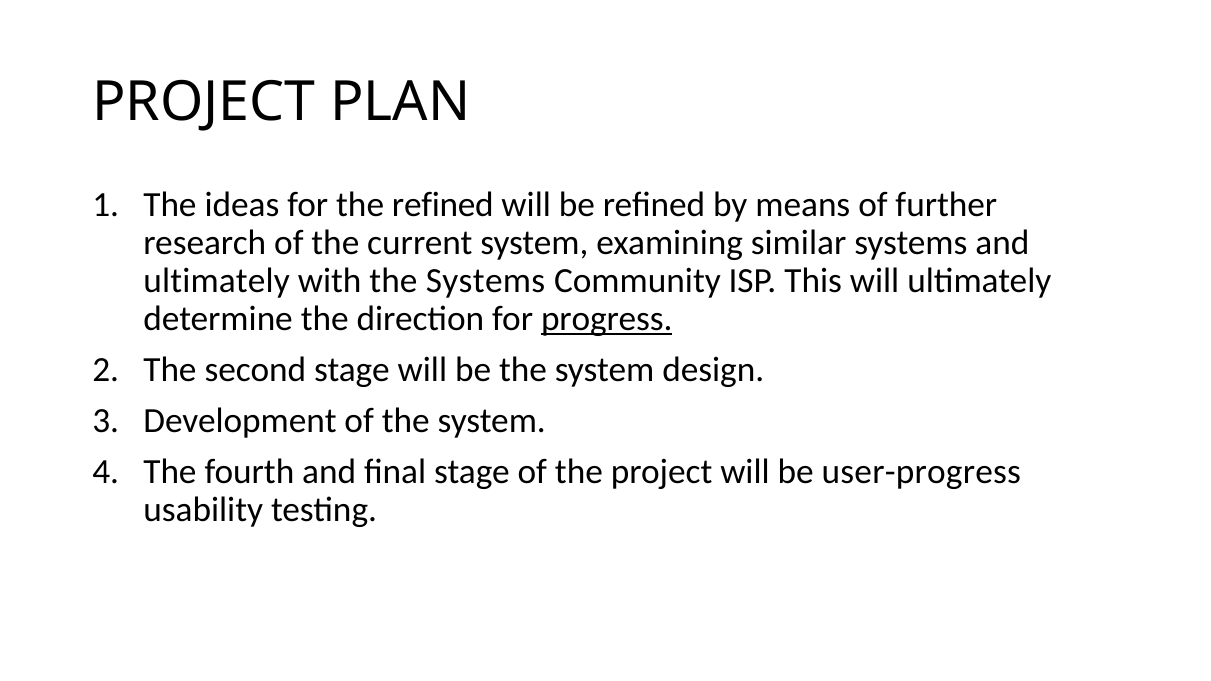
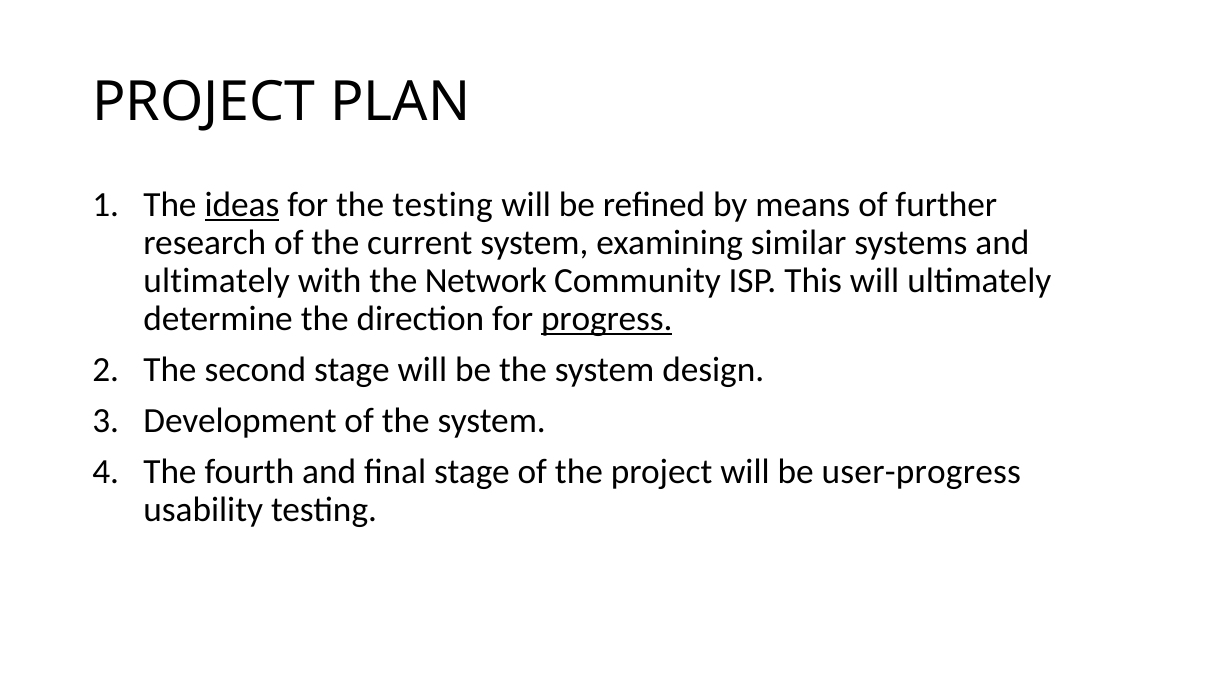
ideas underline: none -> present
the refined: refined -> testing
the Systems: Systems -> Network
